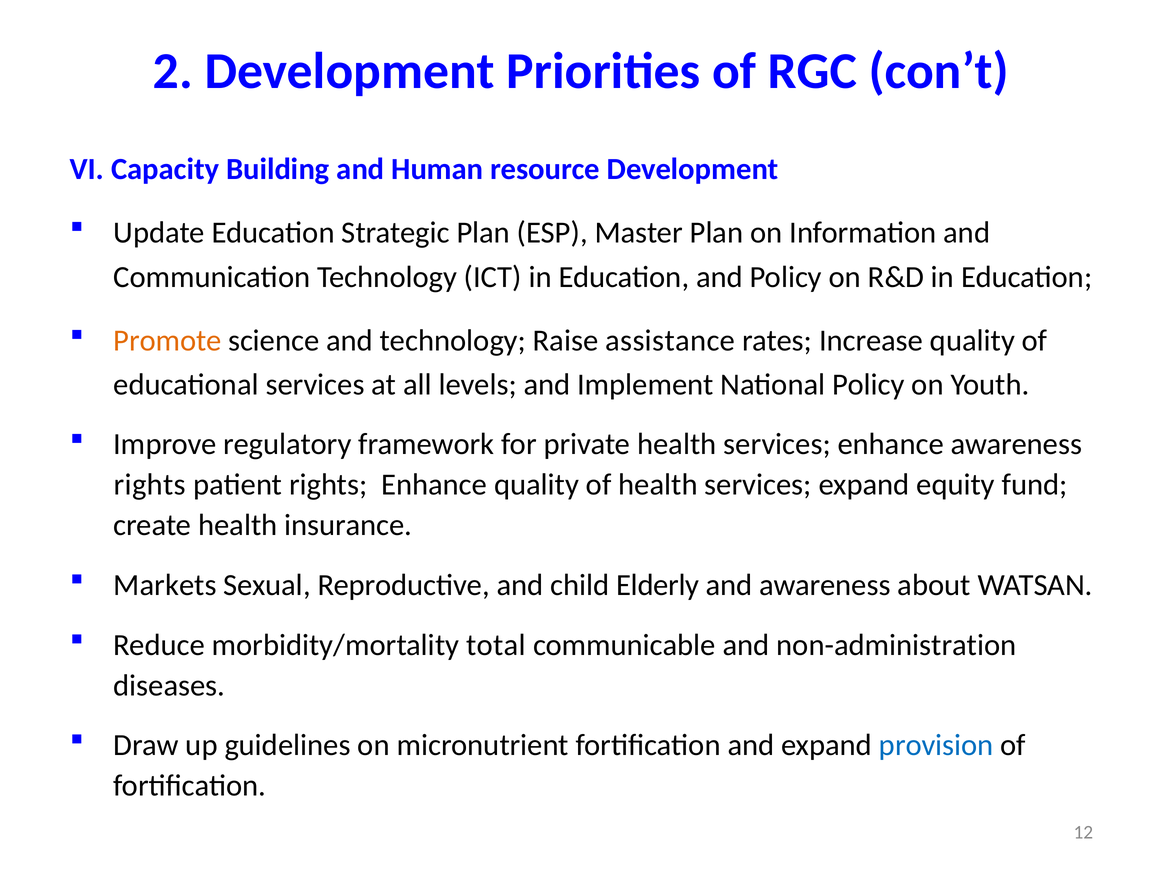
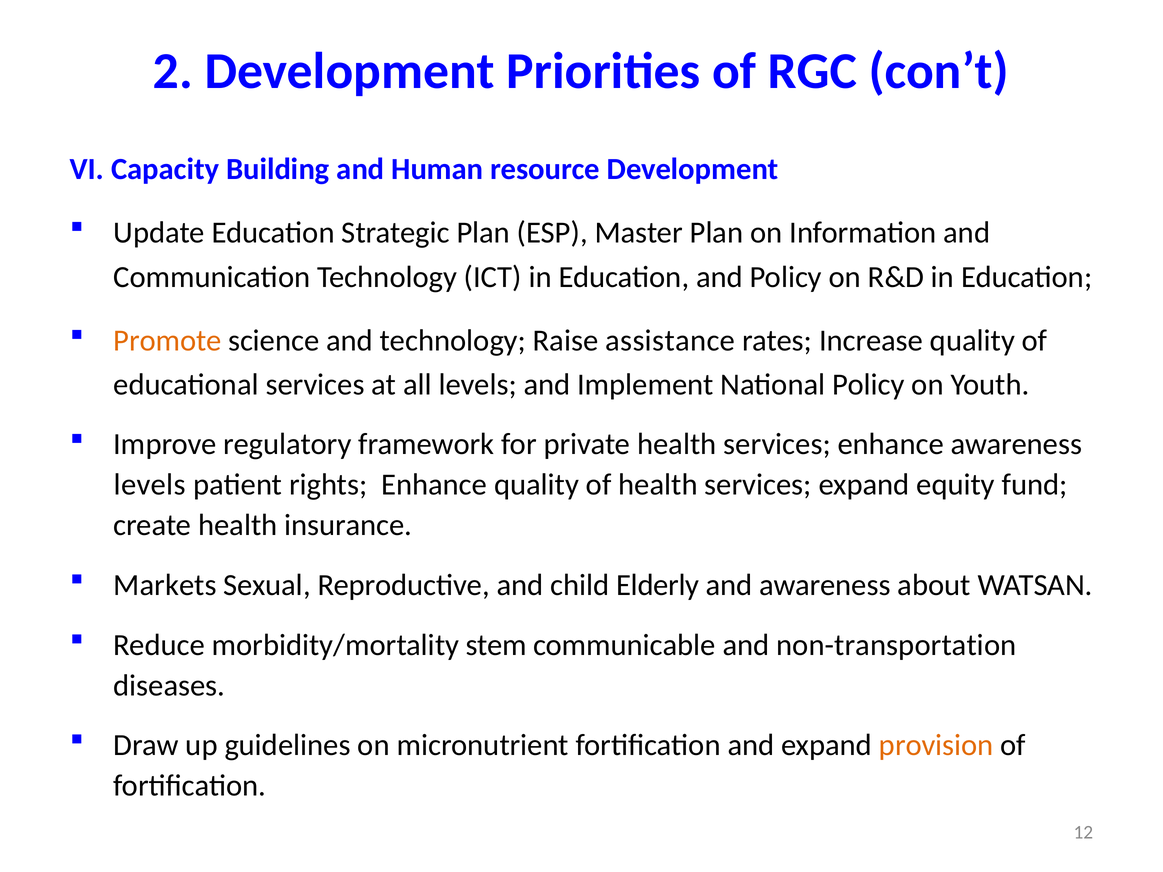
rights at (150, 485): rights -> levels
total: total -> stem
non-administration: non-administration -> non-transportation
provision colour: blue -> orange
